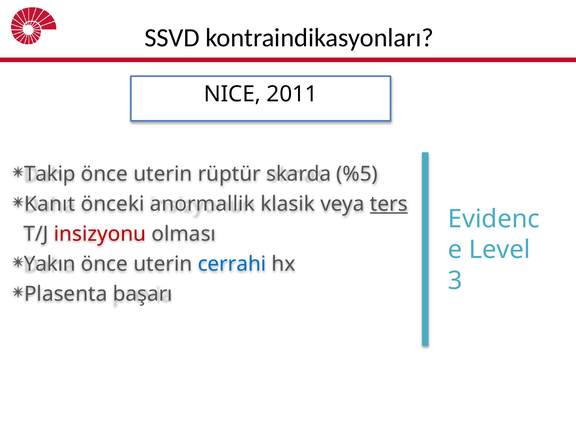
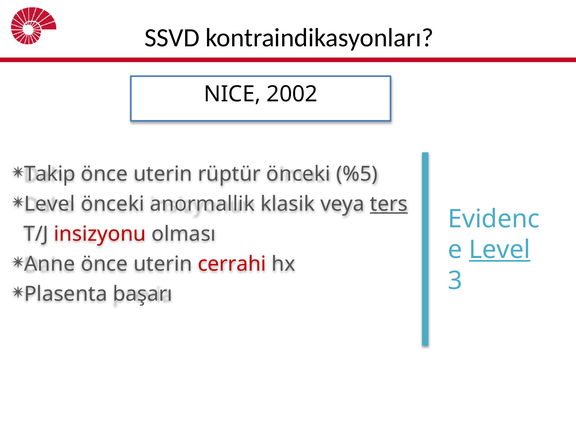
2011: 2011 -> 2002
rüptür skarda: skarda -> önceki
Kanıt at (50, 204): Kanıt -> Level
Level at (500, 250) underline: none -> present
Yakın: Yakın -> Anne
cerrahi colour: blue -> red
